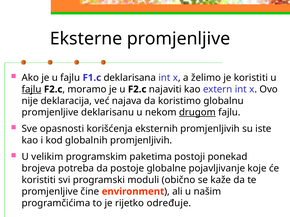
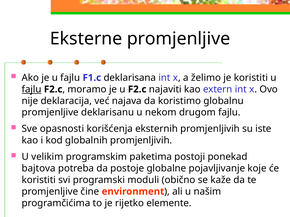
drugom underline: present -> none
brojeva: brojeva -> bajtova
određuje: određuje -> elemente
